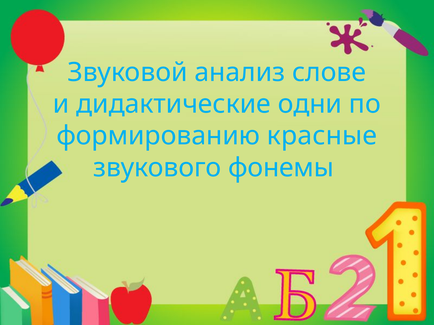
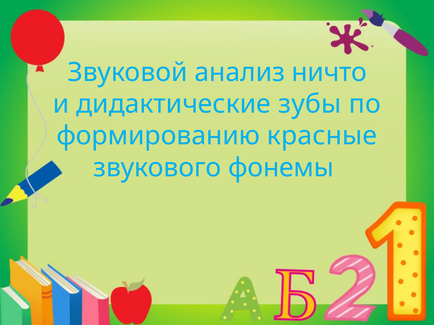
слове: слове -> ничто
одни: одни -> зубы
